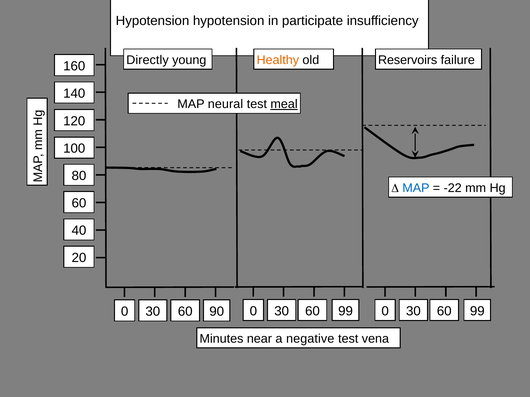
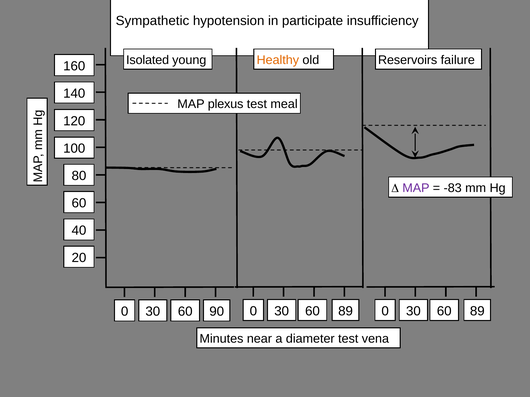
Hypotension at (153, 21): Hypotension -> Sympathetic
Directly: Directly -> Isolated
neural: neural -> plexus
meal underline: present -> none
MAP at (416, 188) colour: blue -> purple
-22: -22 -> -83
99 at (477, 311): 99 -> 89
99 at (346, 311): 99 -> 89
negative: negative -> diameter
